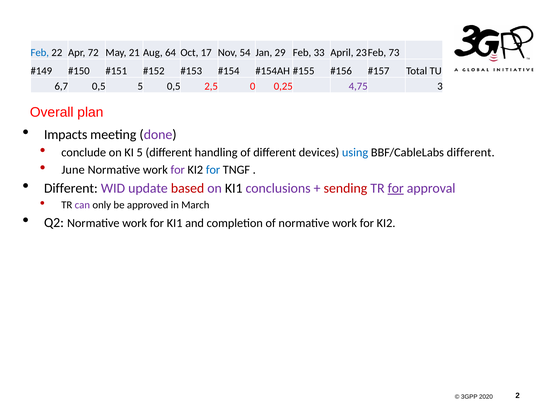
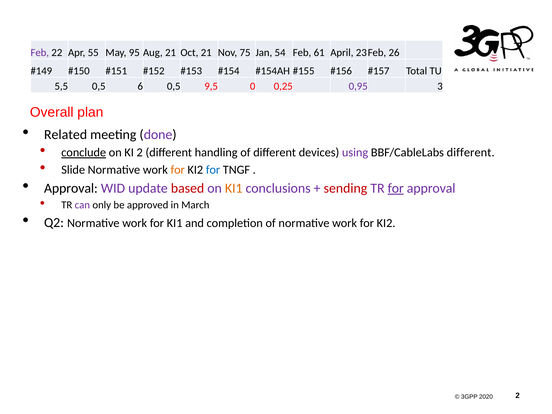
Feb at (40, 53) colour: blue -> purple
72: 72 -> 55
21: 21 -> 95
Aug 64: 64 -> 21
Oct 17: 17 -> 21
54: 54 -> 75
29: 29 -> 54
33: 33 -> 61
73: 73 -> 26
6,7: 6,7 -> 5,5
0,5 5: 5 -> 6
2,5: 2,5 -> 9,5
4,75: 4,75 -> 0,95
Impacts: Impacts -> Related
conclude underline: none -> present
KI 5: 5 -> 2
using colour: blue -> purple
June: June -> Slide
for at (178, 170) colour: purple -> orange
Different at (71, 188): Different -> Approval
KI1 at (234, 188) colour: black -> orange
